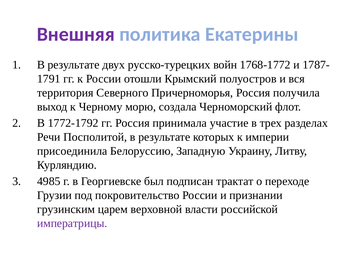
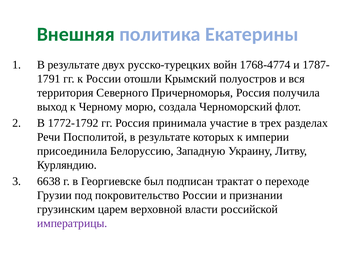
Внешняя colour: purple -> green
1768-1772: 1768-1772 -> 1768-4774
4985: 4985 -> 6638
